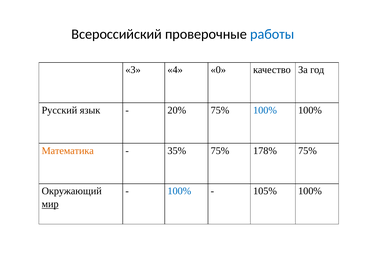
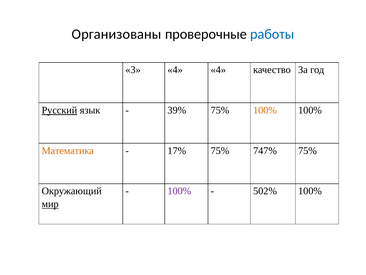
Всероссийский: Всероссийский -> Организованы
4 0: 0 -> 4
Русский underline: none -> present
20%: 20% -> 39%
100% at (265, 110) colour: blue -> orange
35%: 35% -> 17%
178%: 178% -> 747%
100% at (179, 191) colour: blue -> purple
105%: 105% -> 502%
